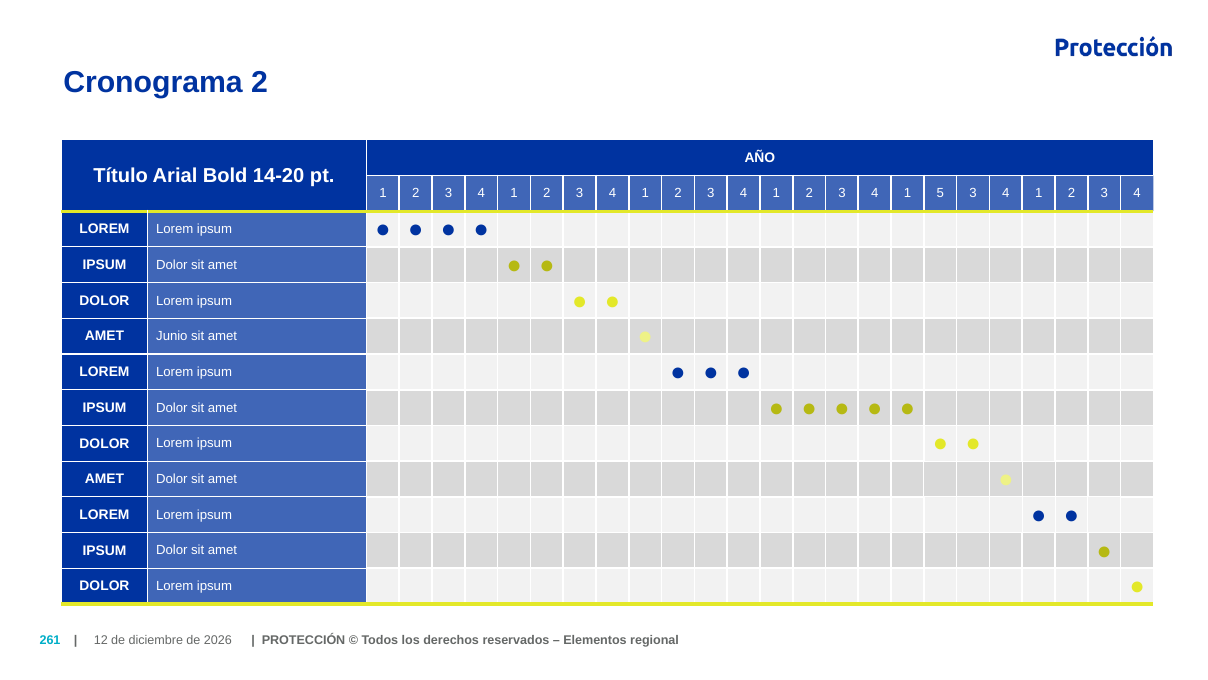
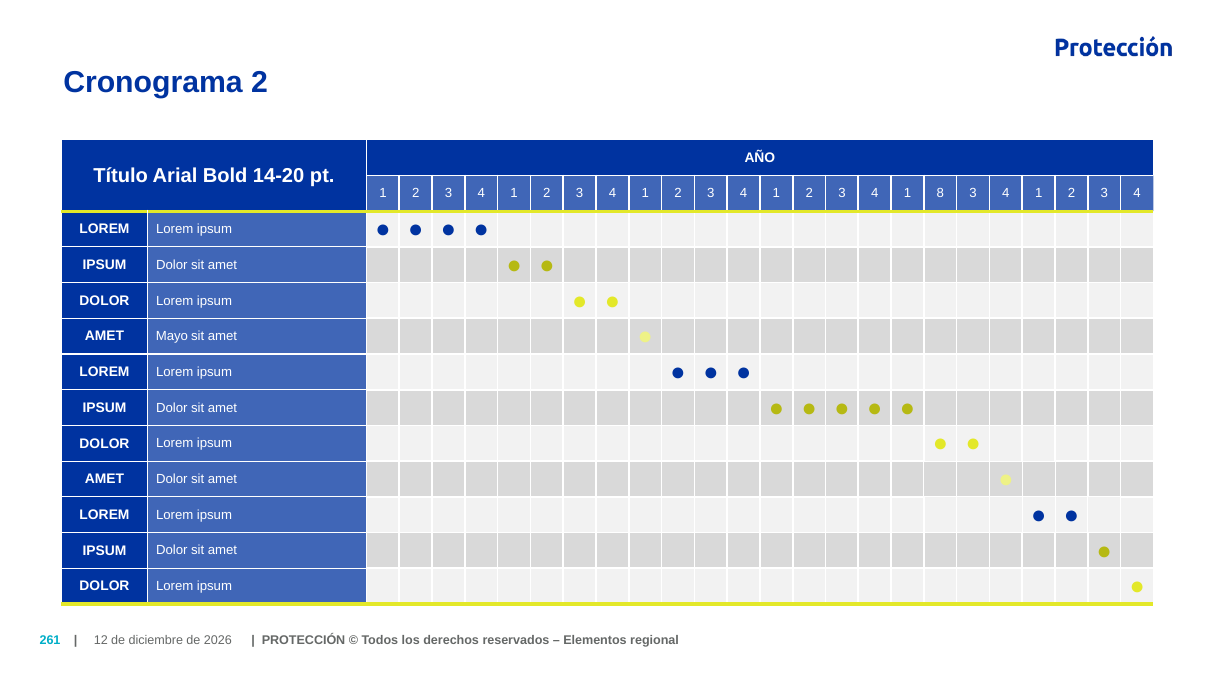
5: 5 -> 8
Junio: Junio -> Mayo
